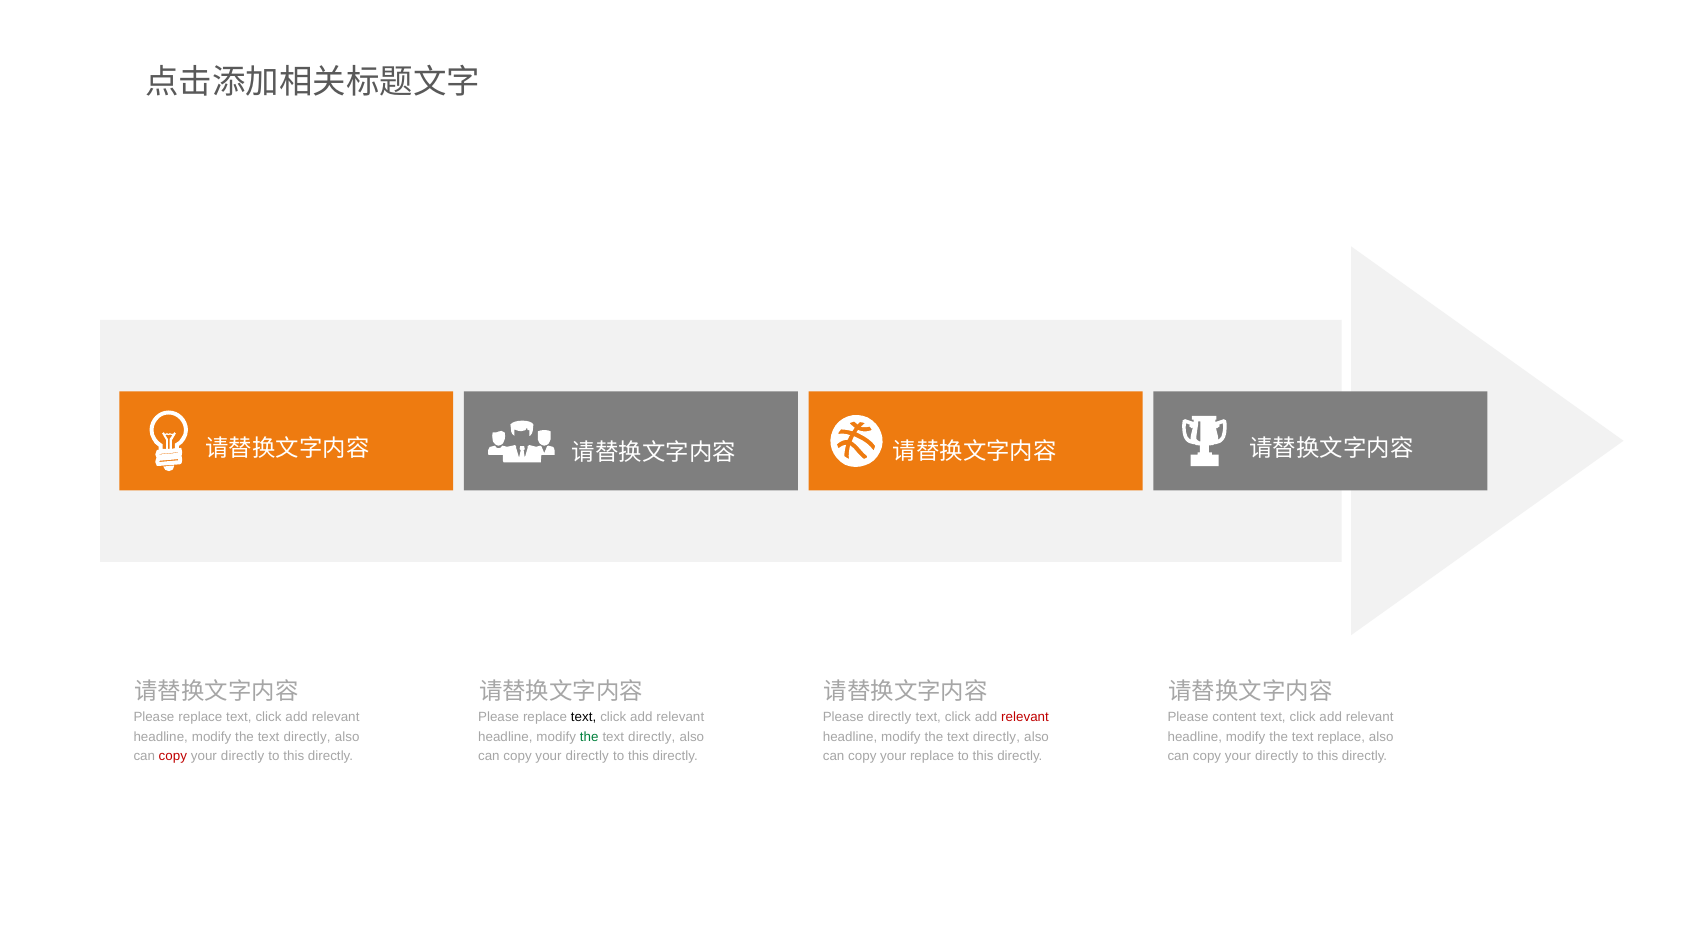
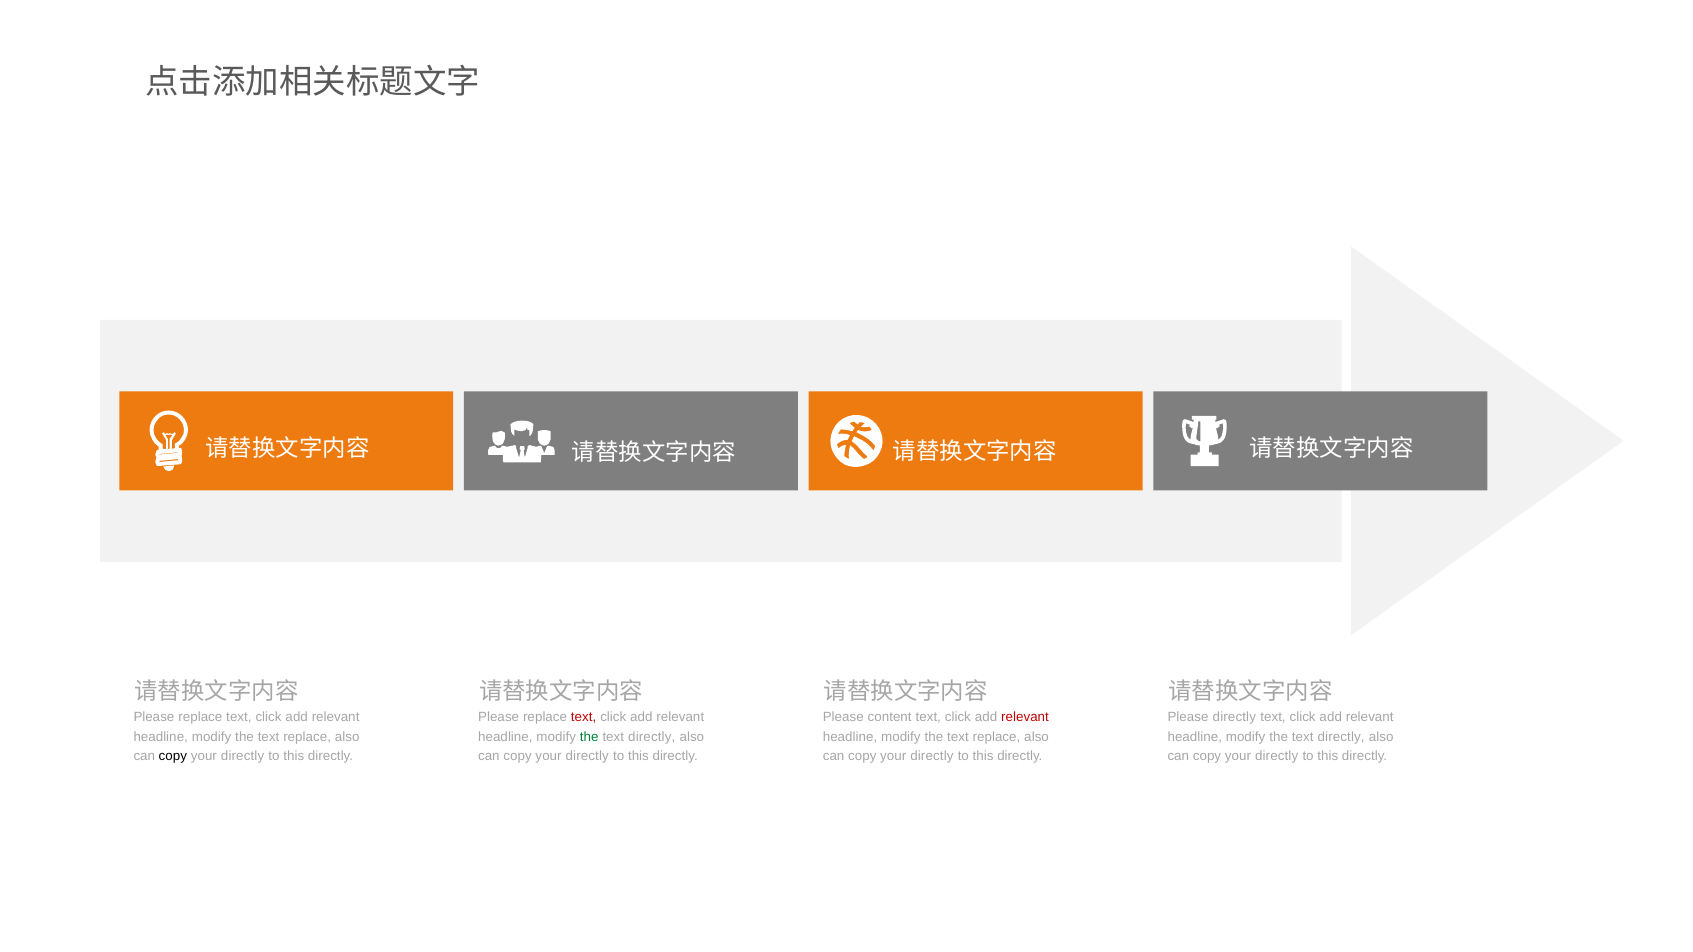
text at (584, 718) colour: black -> red
Please directly: directly -> content
Please content: content -> directly
directly at (307, 737): directly -> replace
directly at (996, 737): directly -> replace
replace at (1341, 737): replace -> directly
copy at (173, 756) colour: red -> black
replace at (932, 756): replace -> directly
